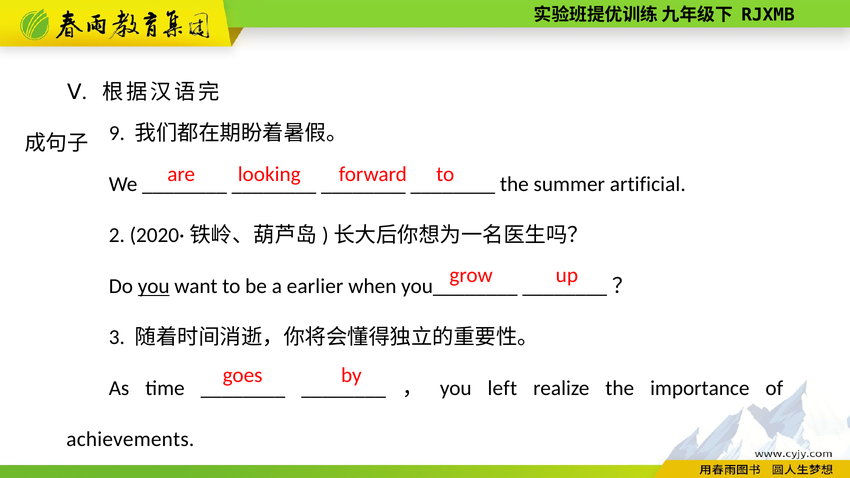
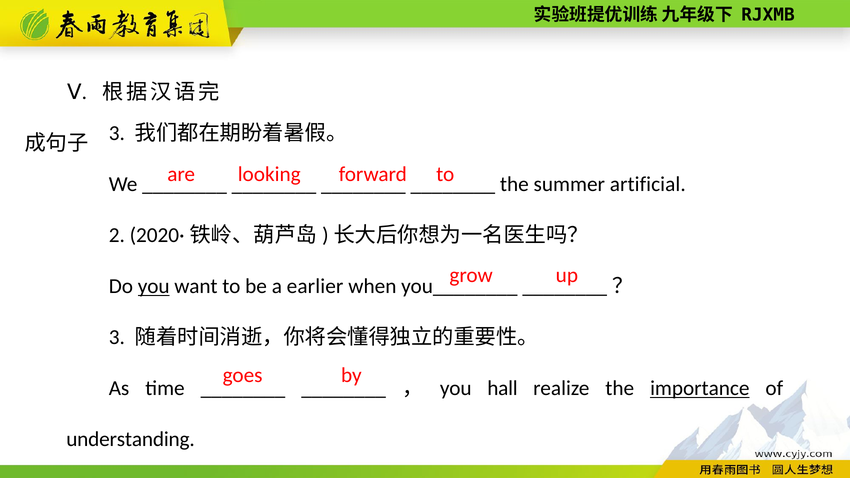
9 at (117, 133): 9 -> 3
left: left -> hall
importance underline: none -> present
achievements: achievements -> understanding
